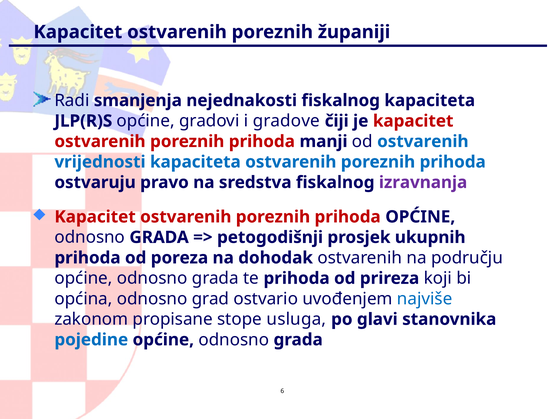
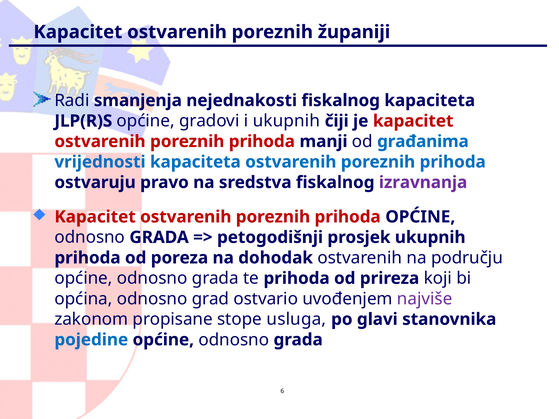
i gradove: gradove -> ukupnih
od ostvarenih: ostvarenih -> građanima
najviše colour: blue -> purple
